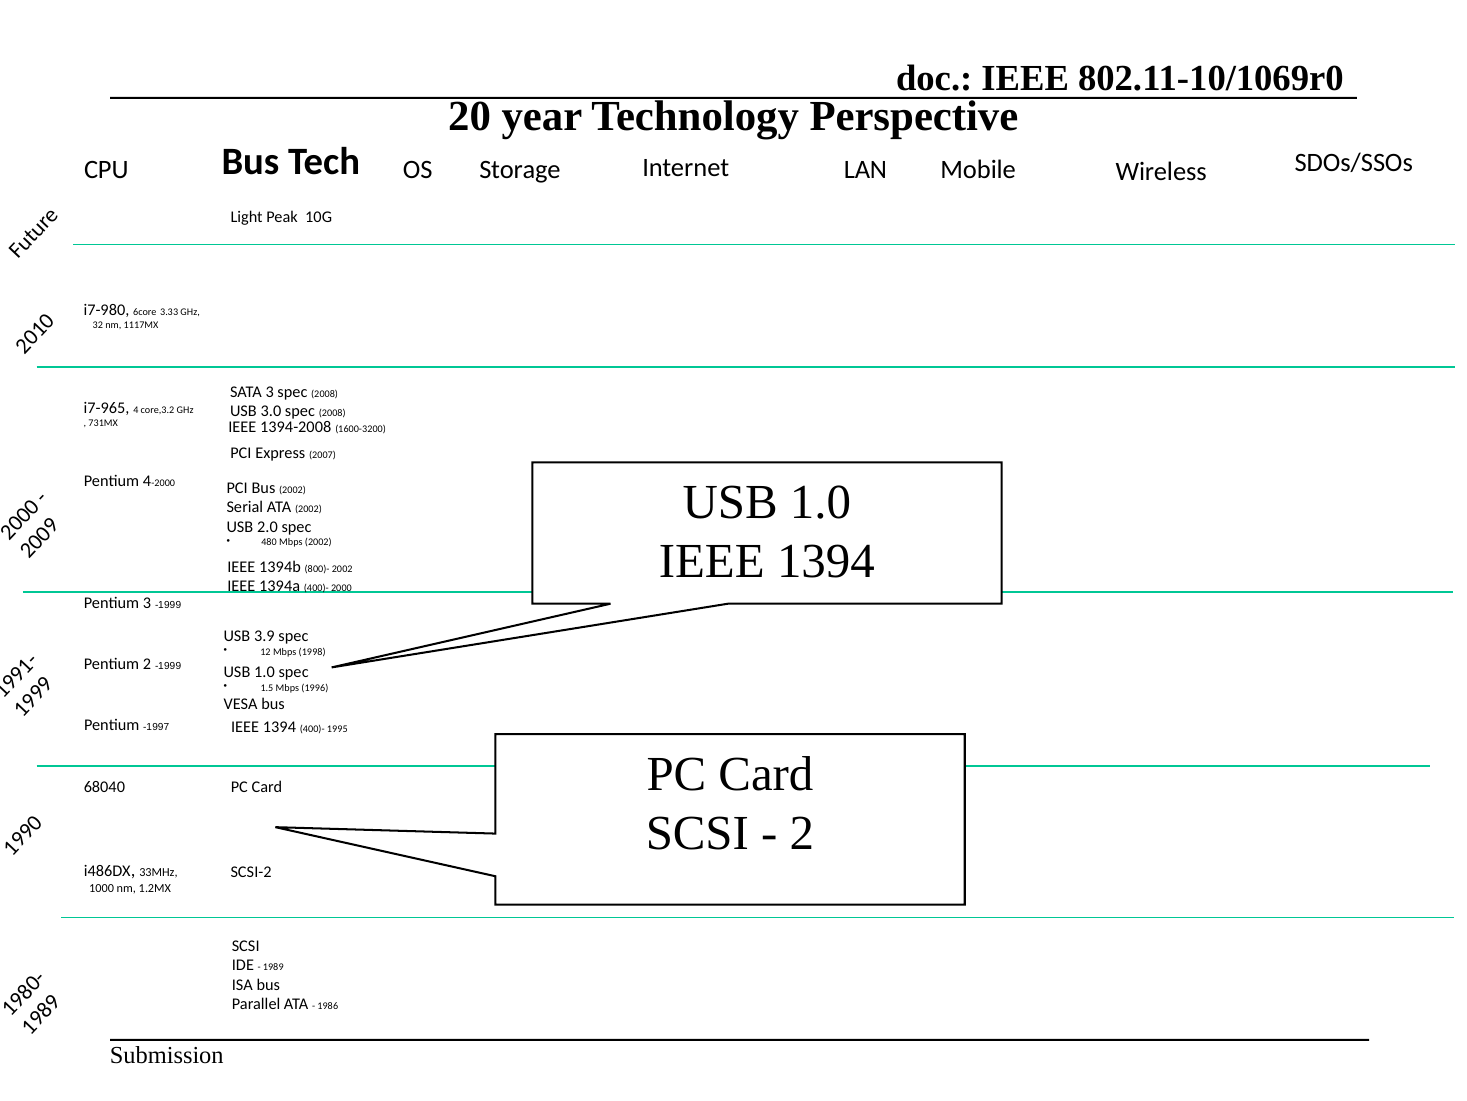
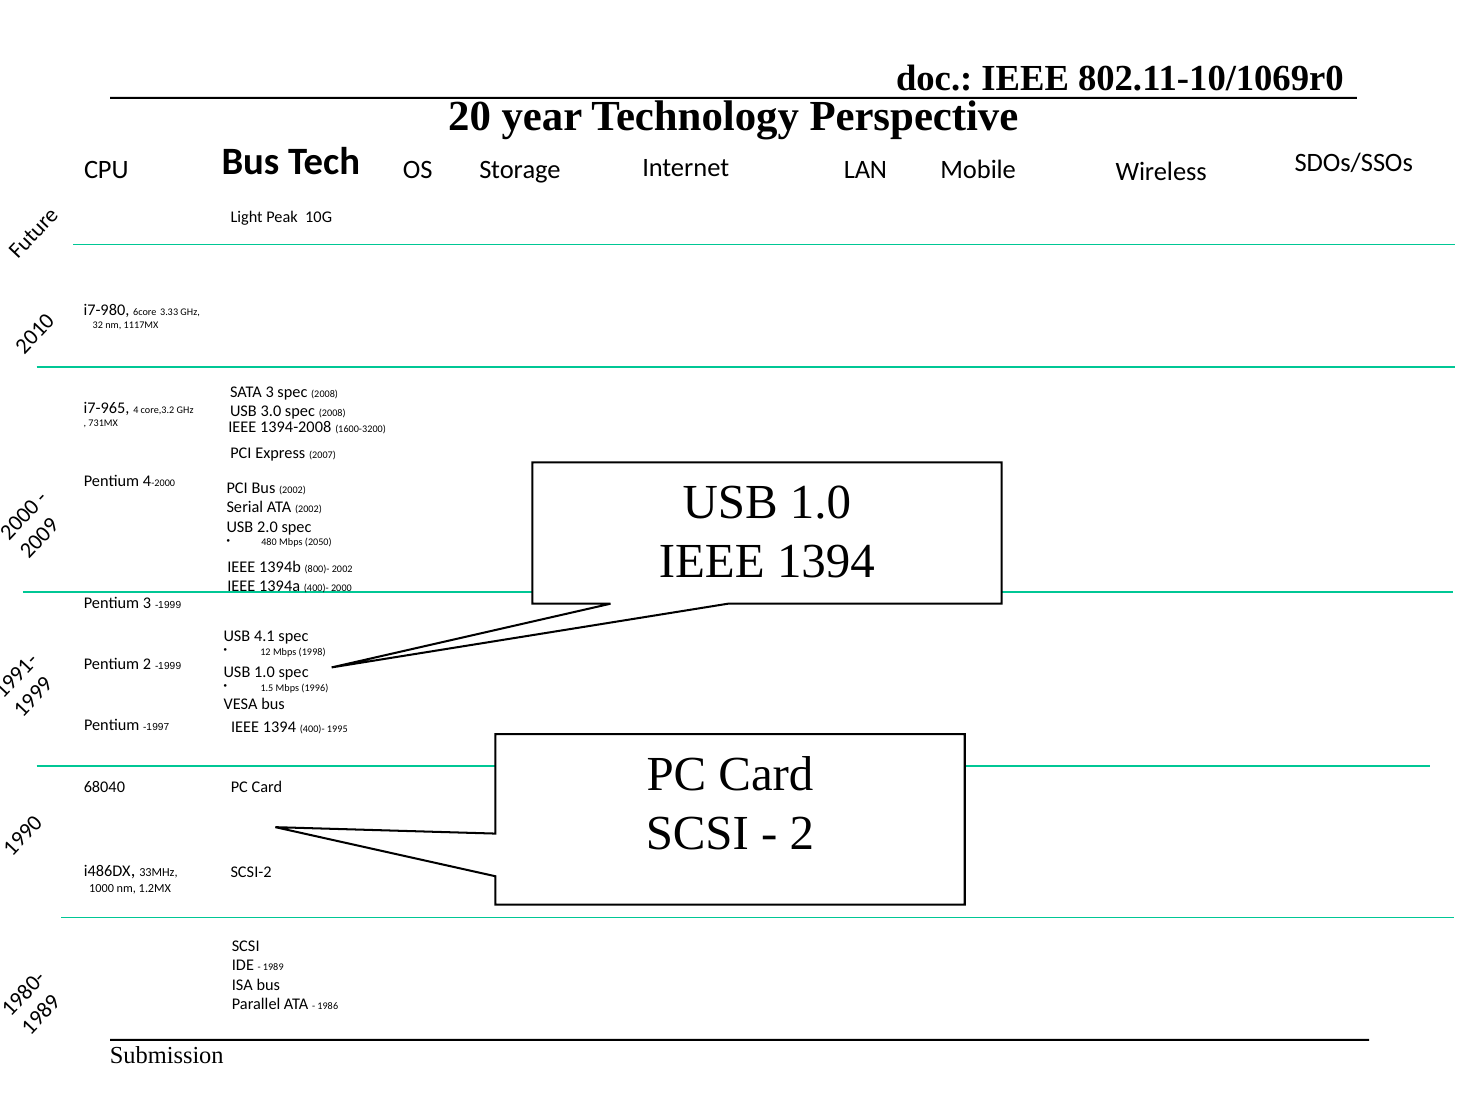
Mbps 2002: 2002 -> 2050
3.9: 3.9 -> 4.1
